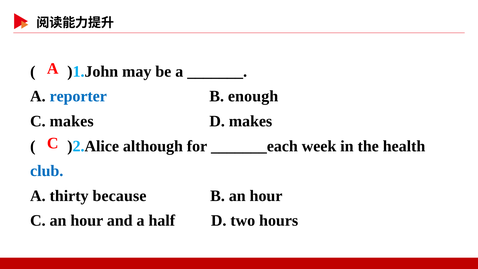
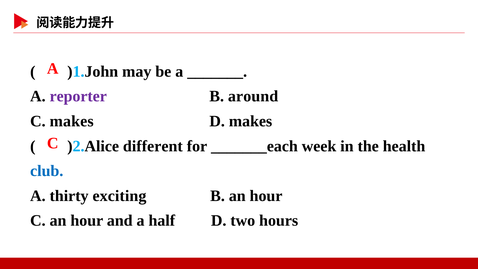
reporter colour: blue -> purple
enough: enough -> around
although: although -> different
because: because -> exciting
